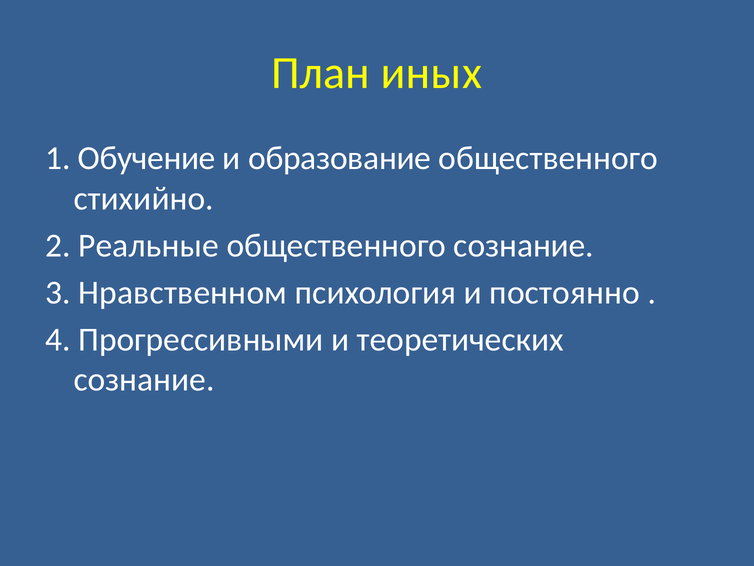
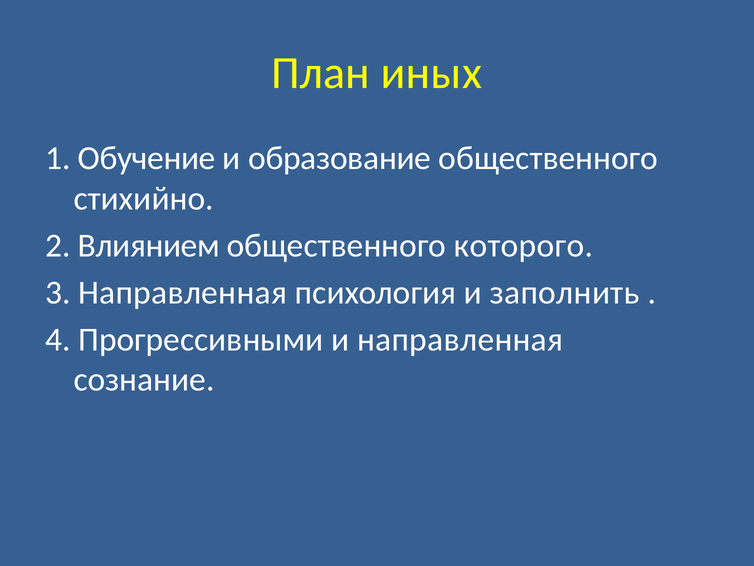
Реальные: Реальные -> Влиянием
общественного сознание: сознание -> которого
3 Нравственном: Нравственном -> Направленная
постоянно: постоянно -> заполнить
и теоретических: теоретических -> направленная
